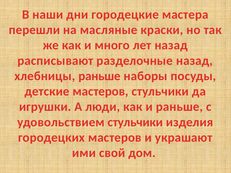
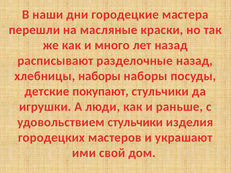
хлебницы раньше: раньше -> наборы
детские мастеров: мастеров -> покупают
